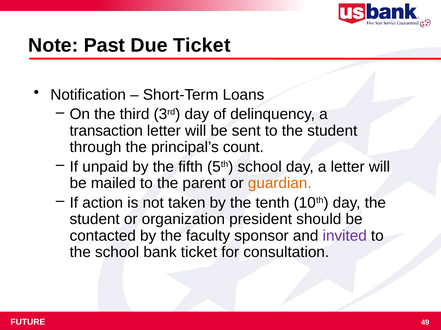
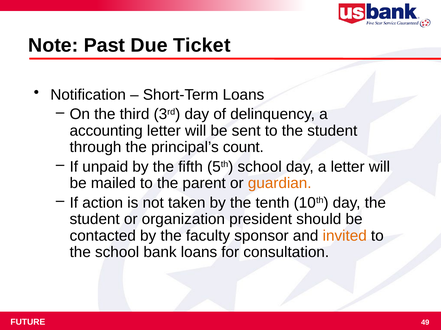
transaction: transaction -> accounting
invited colour: purple -> orange
bank ticket: ticket -> loans
